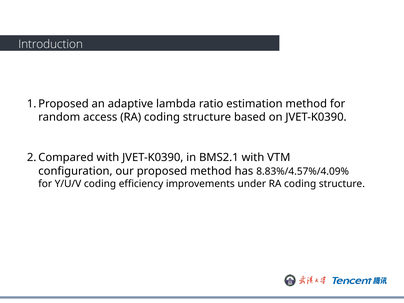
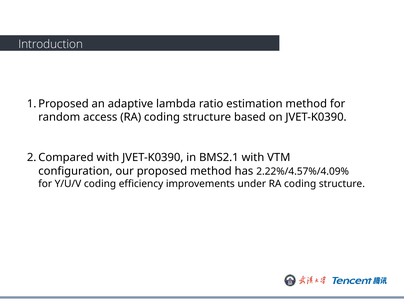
8.83%/4.57%/4.09%: 8.83%/4.57%/4.09% -> 2.22%/4.57%/4.09%
